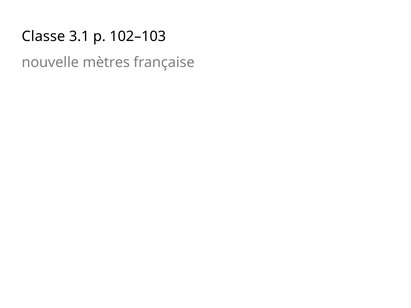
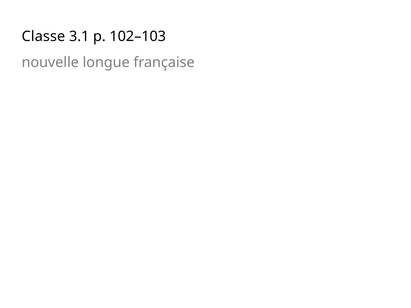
mètres: mètres -> longue
